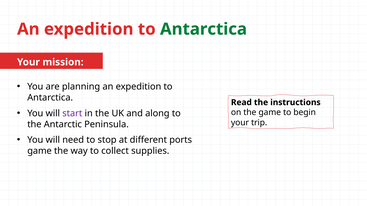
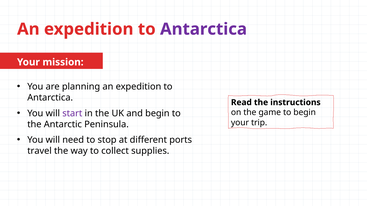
Antarctica at (204, 29) colour: green -> purple
and along: along -> begin
game at (40, 151): game -> travel
